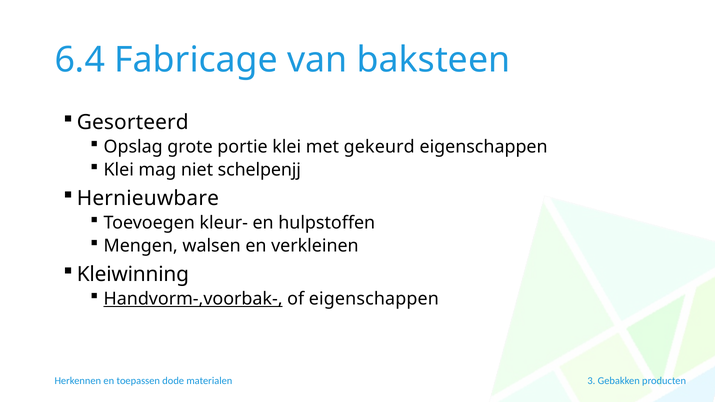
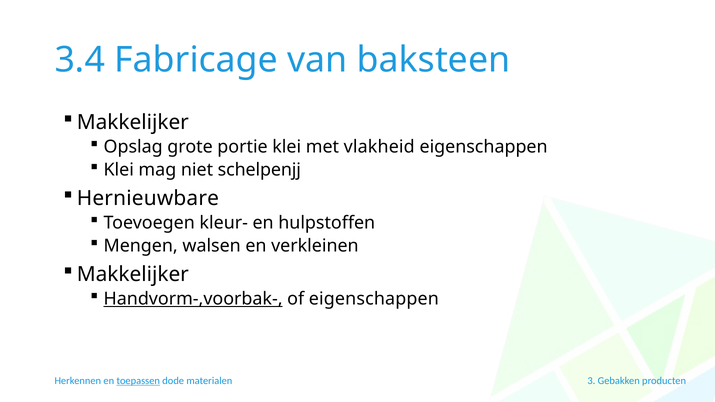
6.4: 6.4 -> 3.4
Gesorteerd at (133, 122): Gesorteerd -> Makkelijker
gekeurd: gekeurd -> vlakheid
Kleiwinning at (133, 274): Kleiwinning -> Makkelijker
toepassen underline: none -> present
